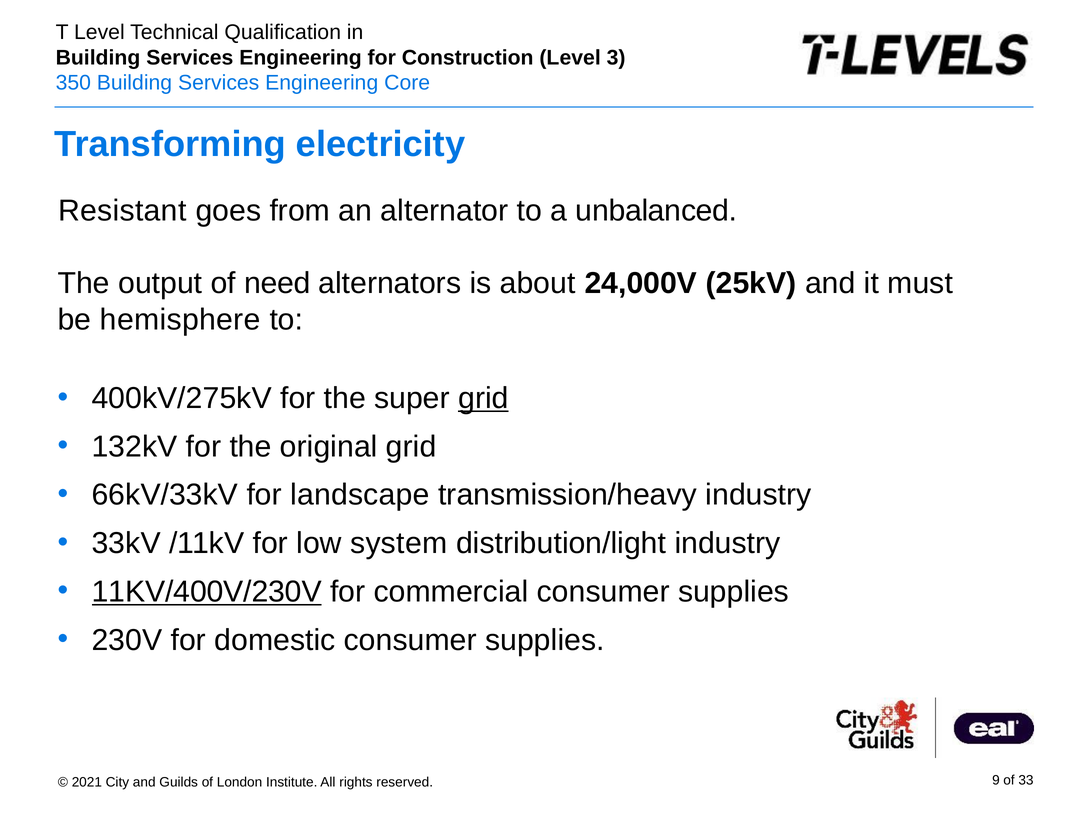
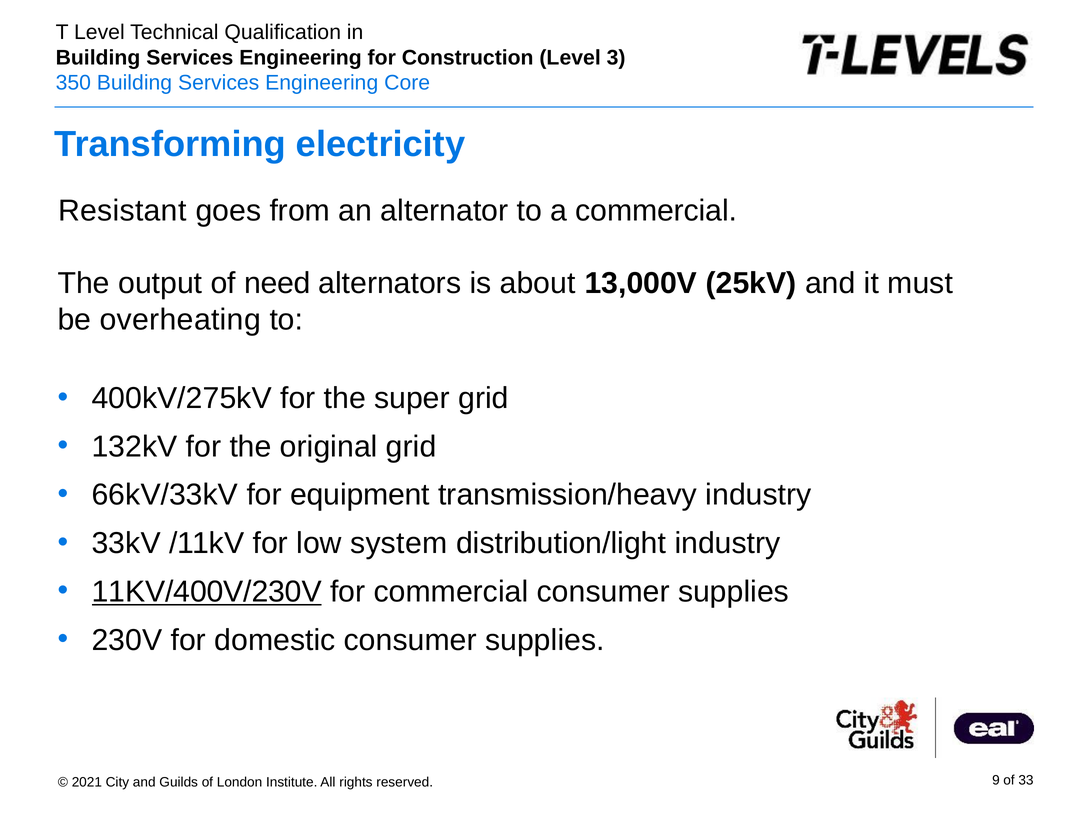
a unbalanced: unbalanced -> commercial
24,000V: 24,000V -> 13,000V
hemisphere: hemisphere -> overheating
grid at (483, 398) underline: present -> none
landscape: landscape -> equipment
